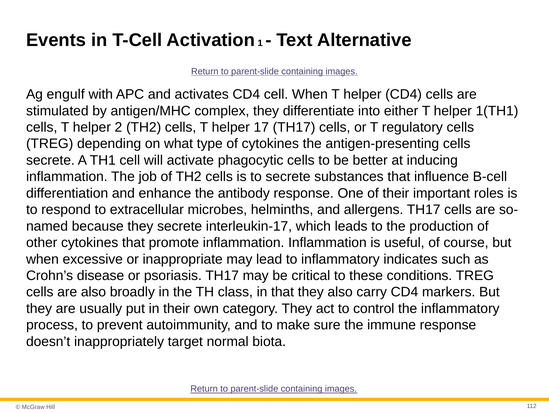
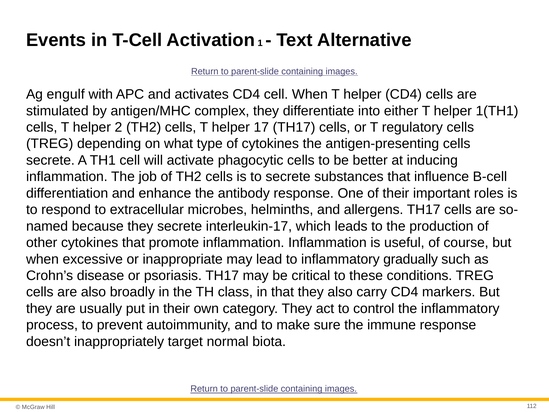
indicates: indicates -> gradually
